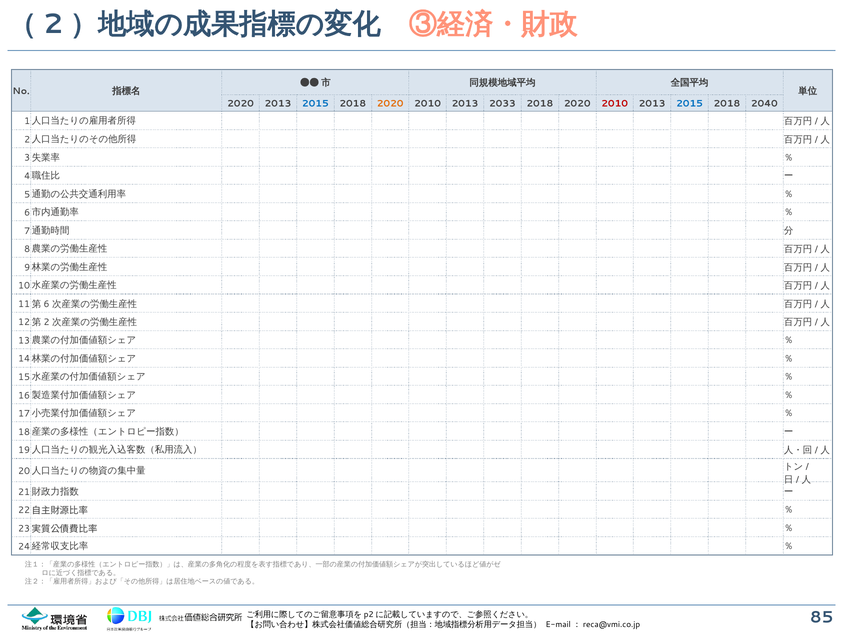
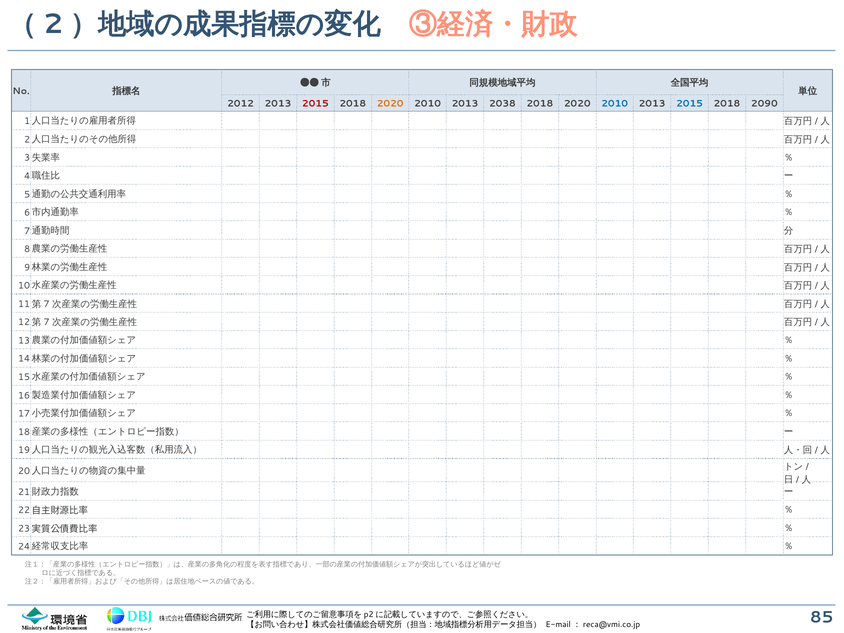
2020 at (241, 104): 2020 -> 2012
2015 at (315, 104) colour: blue -> red
2033: 2033 -> 2038
2010 at (615, 104) colour: red -> blue
2040: 2040 -> 2090
6 at (47, 304): 6 -> 7
2 at (47, 322): 2 -> 7
